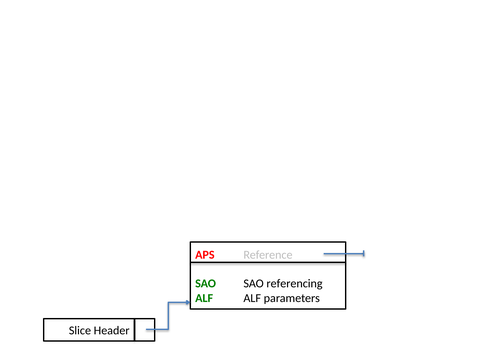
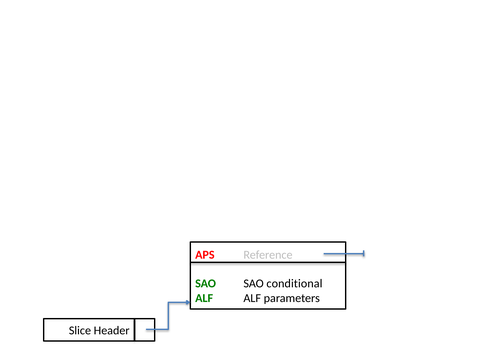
referencing: referencing -> conditional
